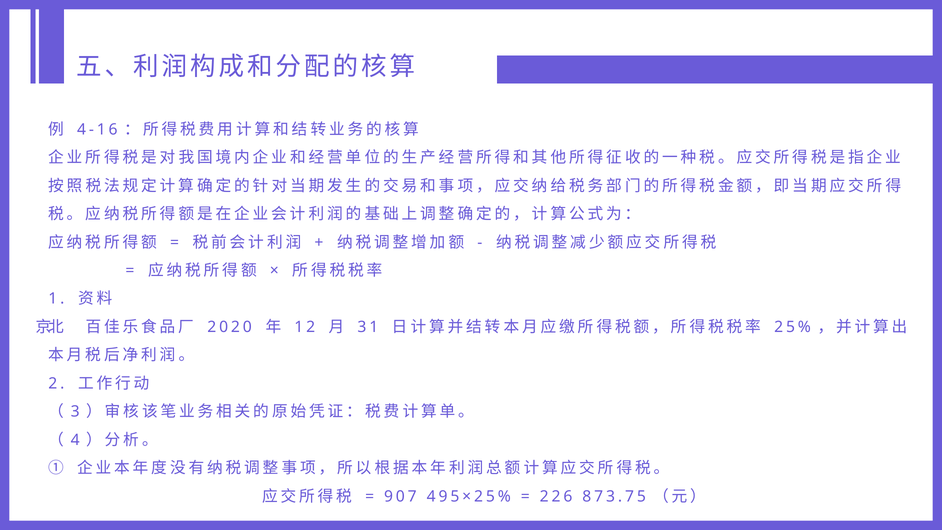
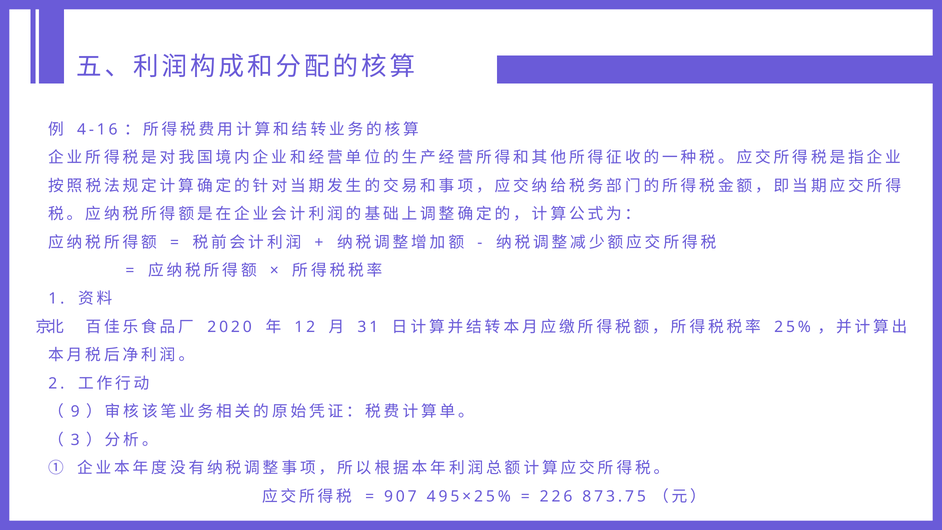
3: 3 -> 9
4: 4 -> 3
